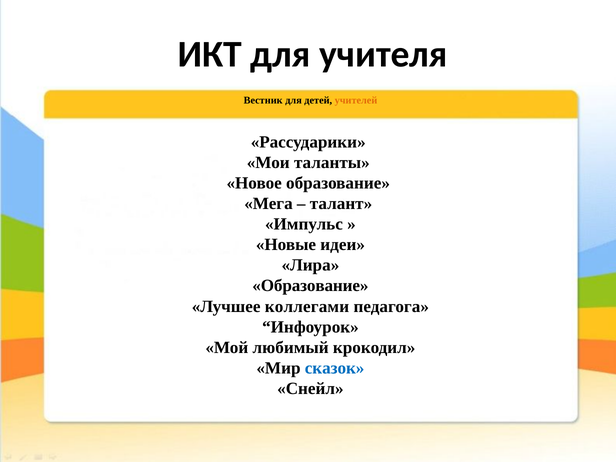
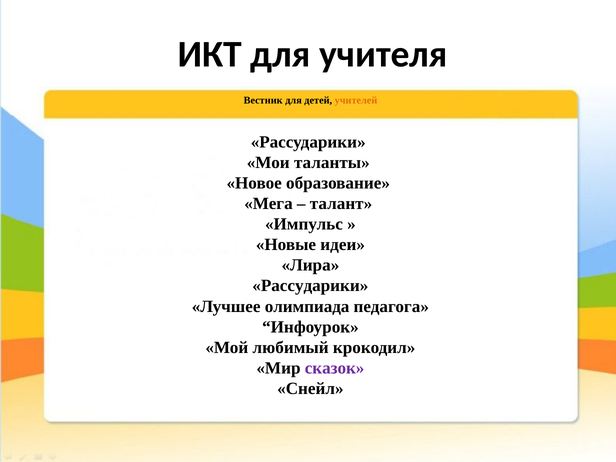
Образование at (310, 286): Образование -> Рассударики
коллегами: коллегами -> олимпиада
сказок colour: blue -> purple
